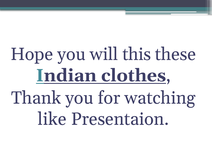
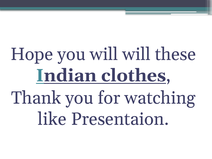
will this: this -> will
